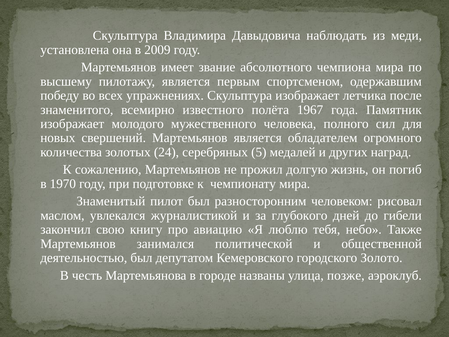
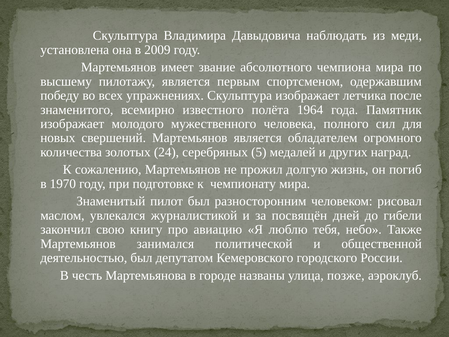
1967: 1967 -> 1964
глубокого: глубокого -> посвящён
Золото: Золото -> России
